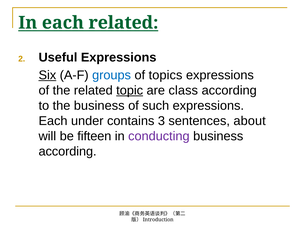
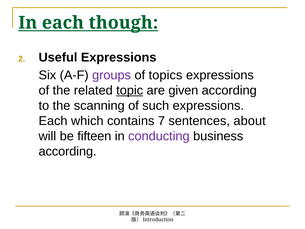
each related: related -> though
Six underline: present -> none
groups colour: blue -> purple
class: class -> given
the business: business -> scanning
under: under -> which
3: 3 -> 7
